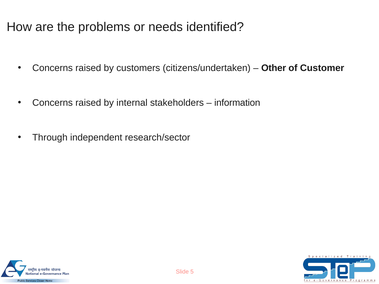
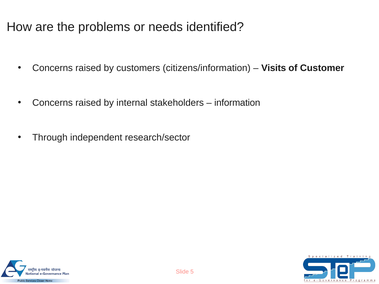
citizens/undertaken: citizens/undertaken -> citizens/information
Other: Other -> Visits
